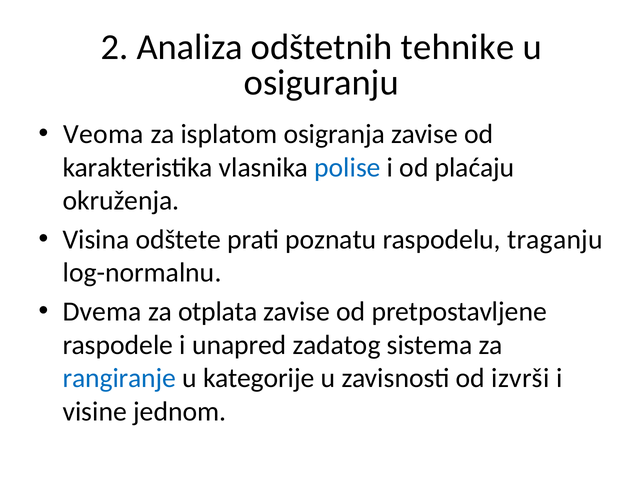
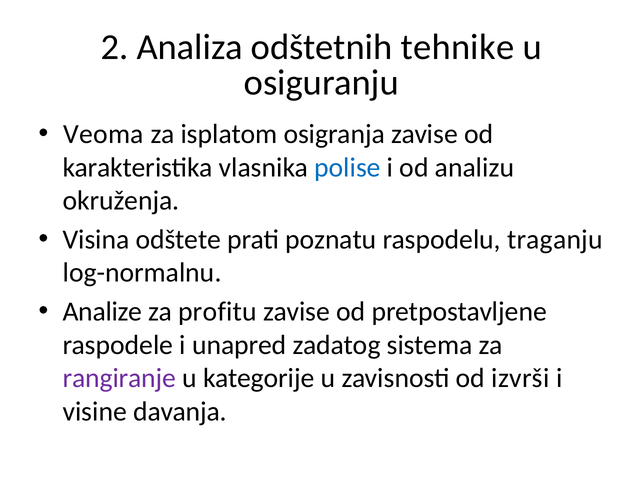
plaćaju: plaćaju -> analizu
Dvema: Dvema -> Analize
otplata: otplata -> profitu
rangiranje colour: blue -> purple
jednom: jednom -> davanja
